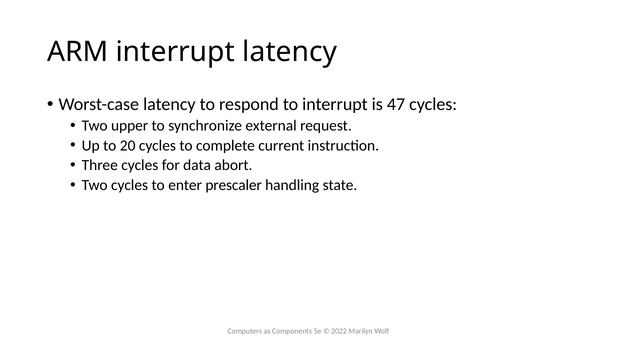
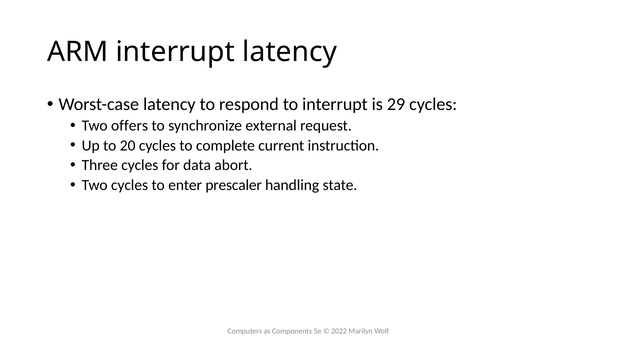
47: 47 -> 29
upper: upper -> offers
